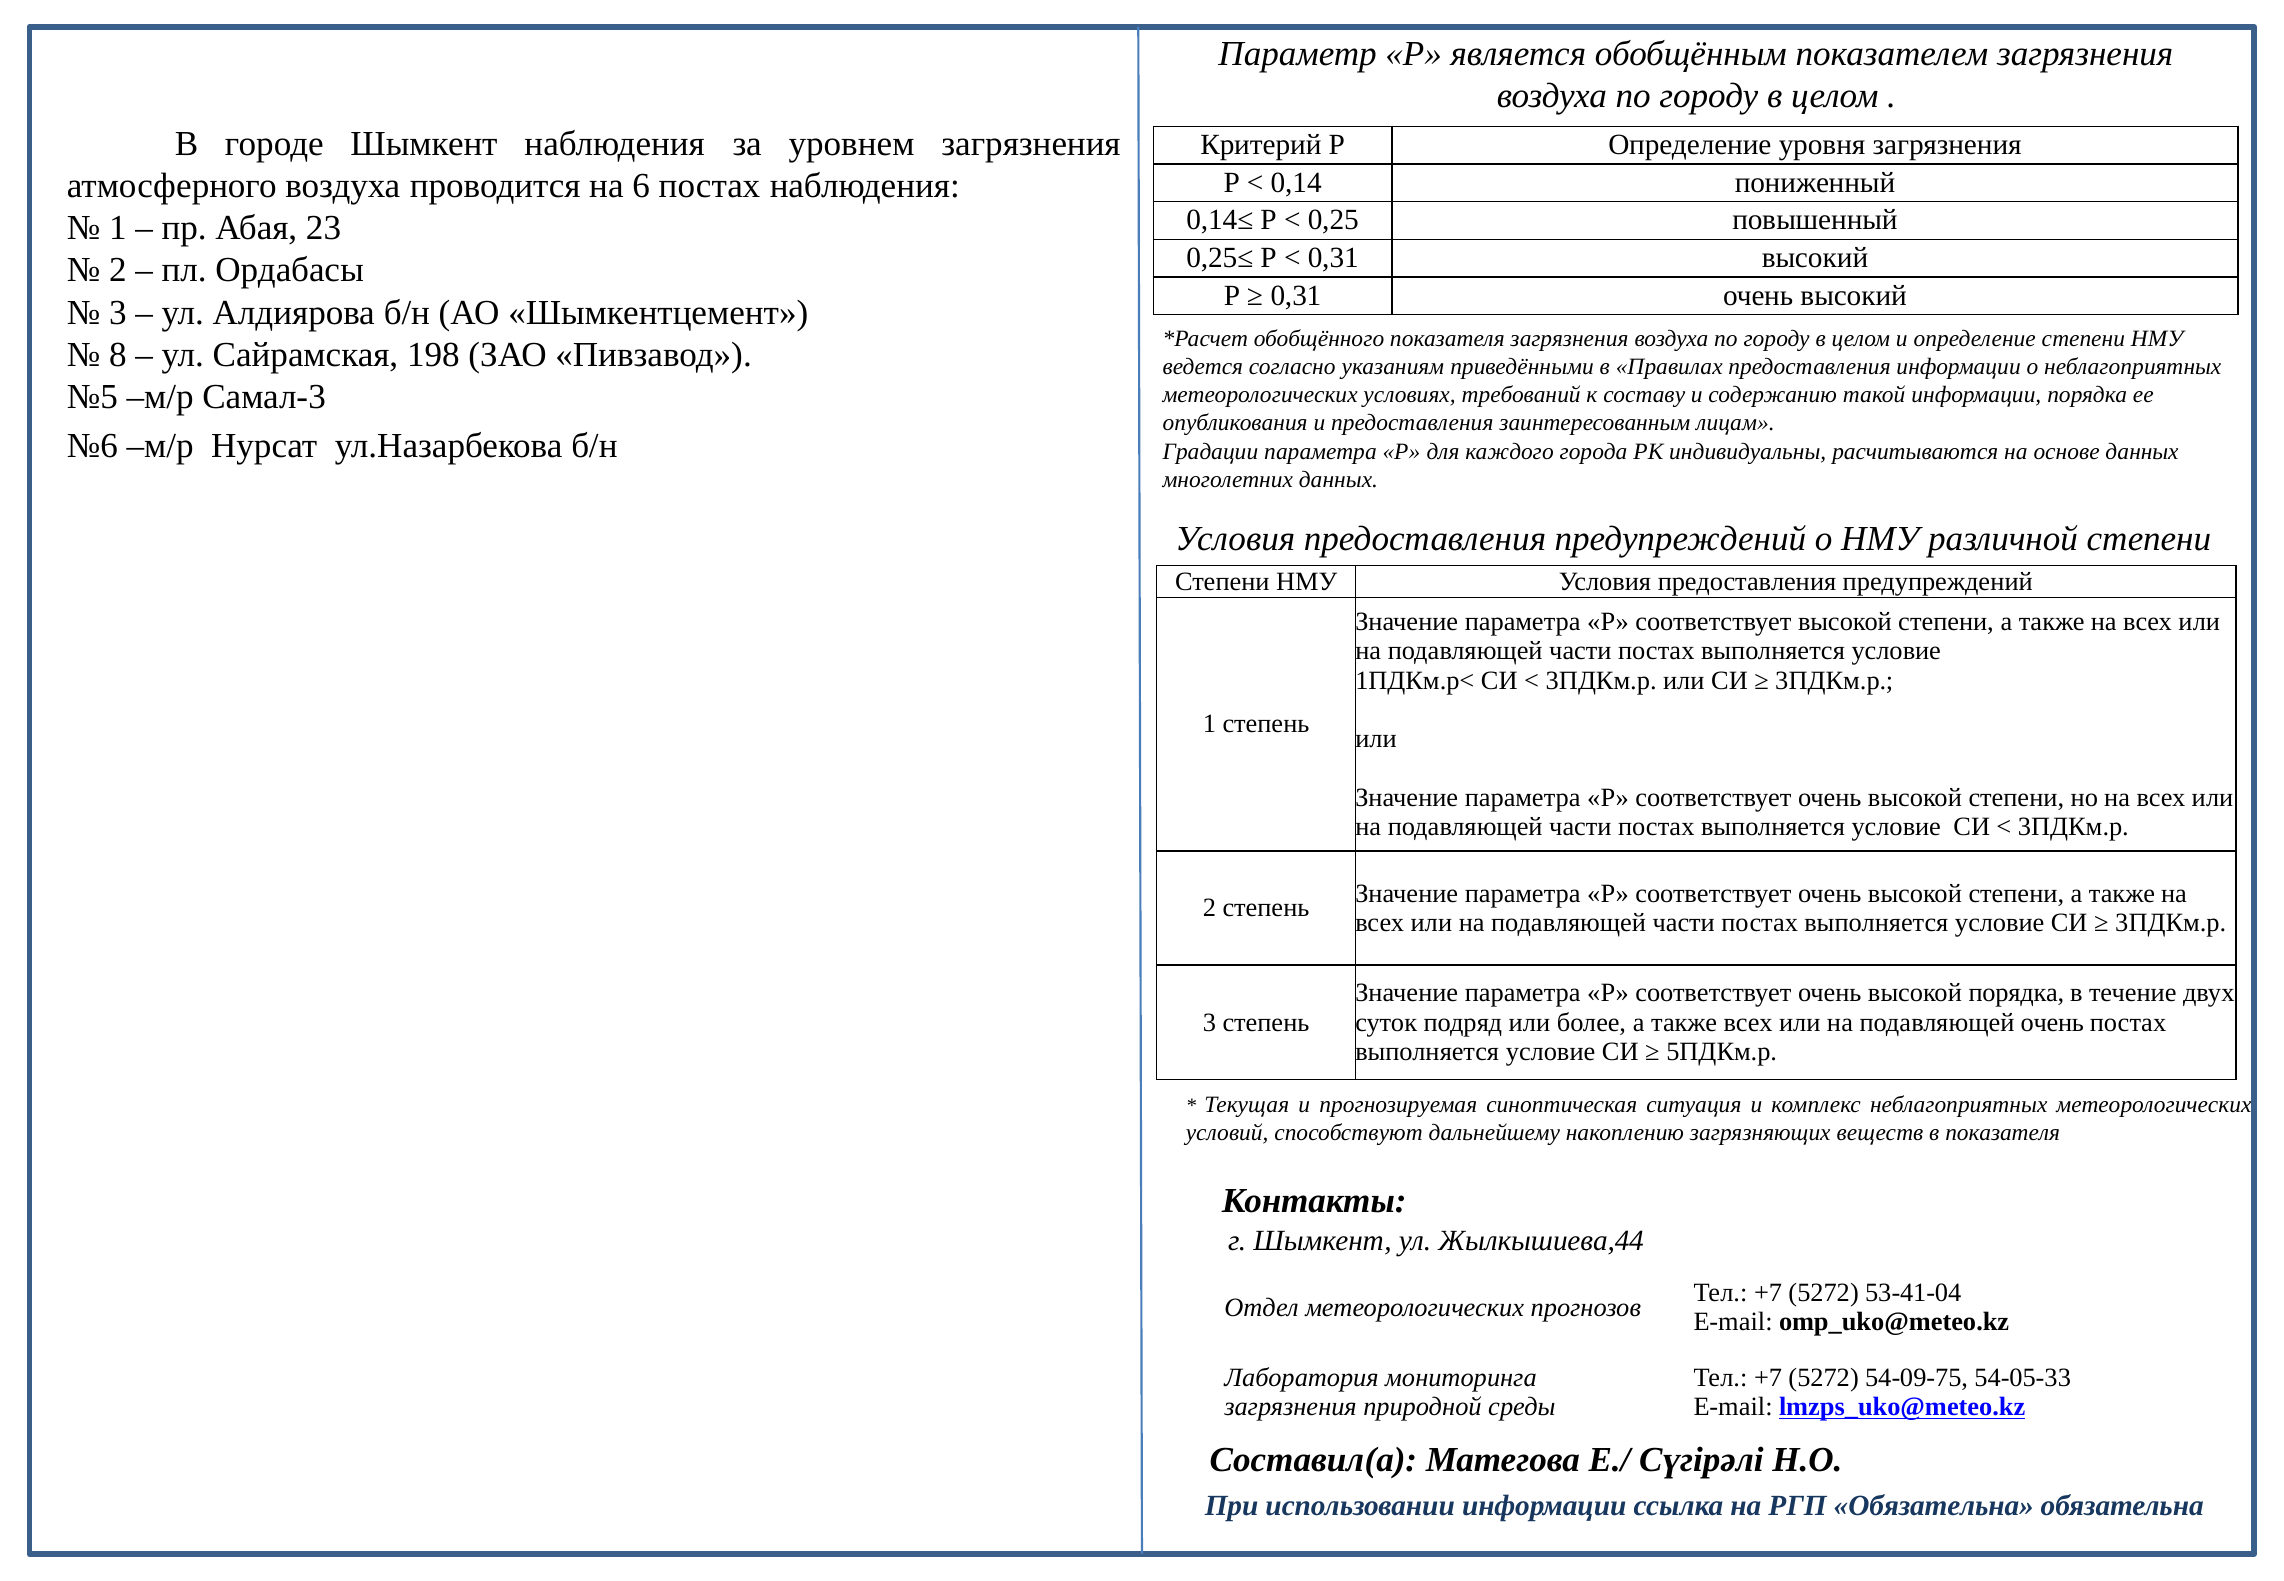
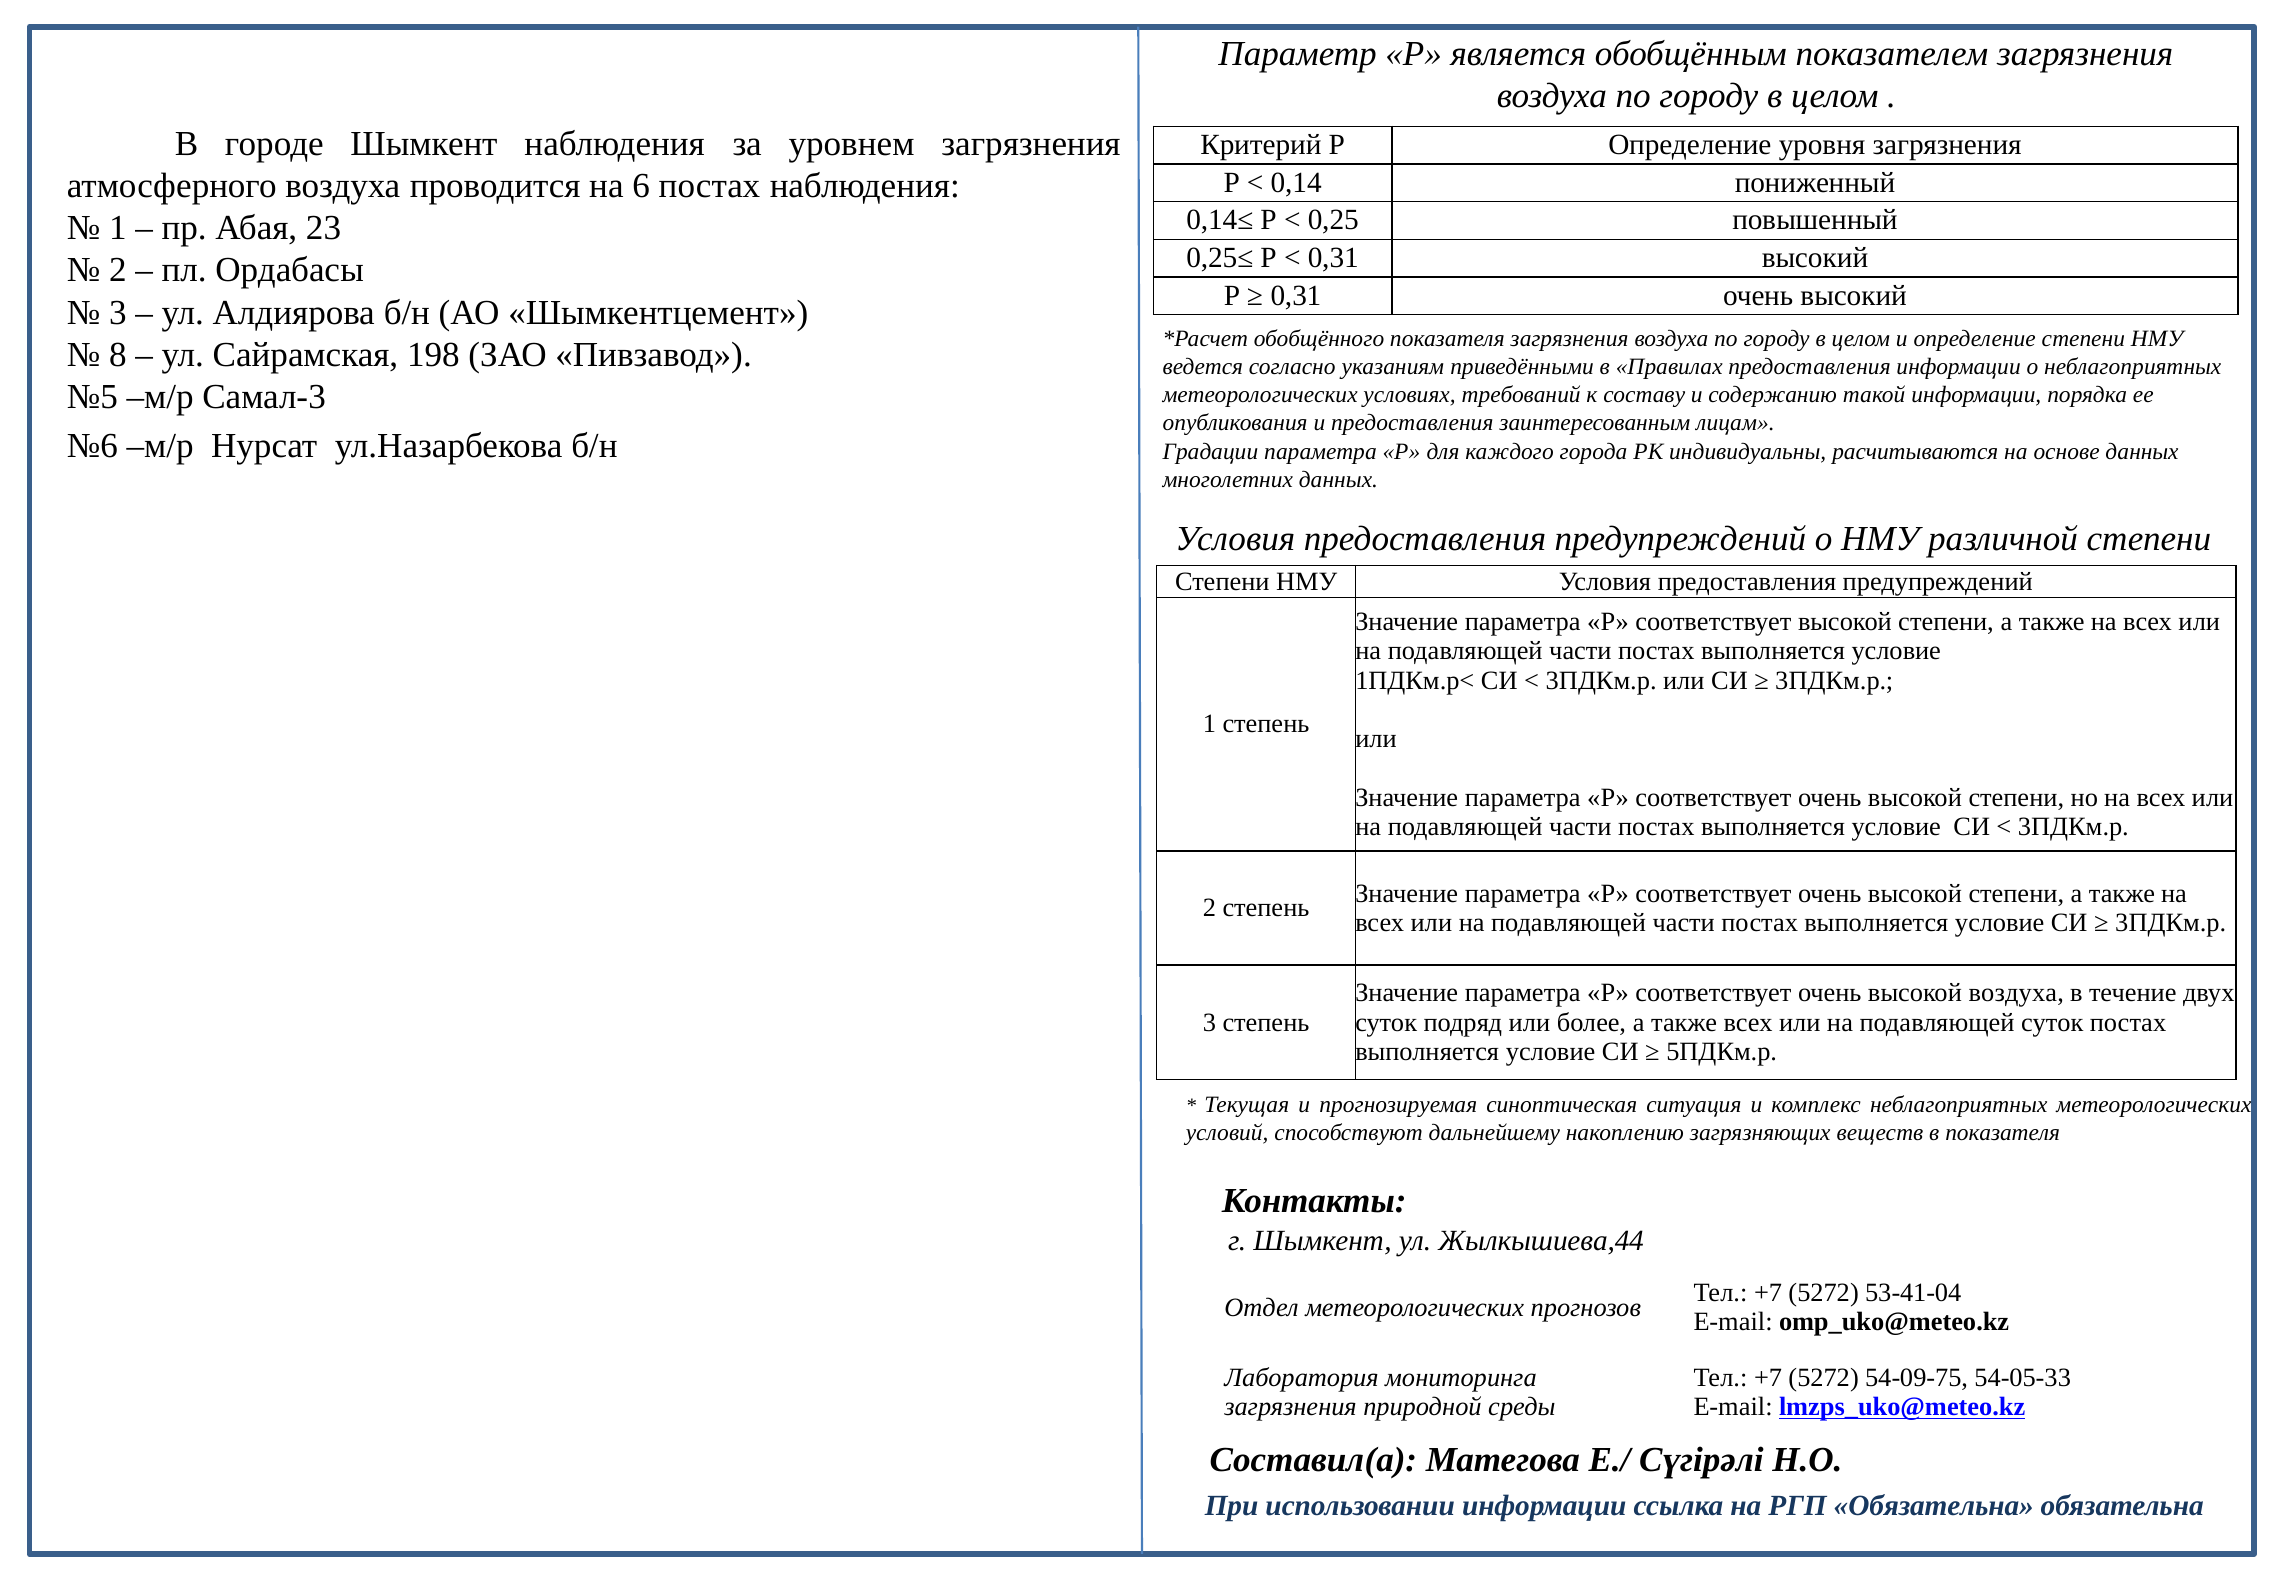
высокой порядка: порядка -> воздуха
подавляющей очень: очень -> суток
